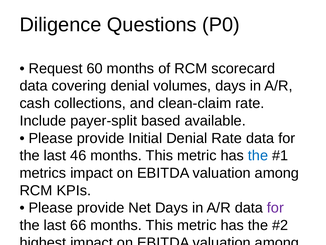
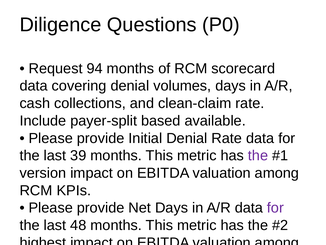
60: 60 -> 94
46: 46 -> 39
the at (258, 155) colour: blue -> purple
metrics: metrics -> version
66: 66 -> 48
